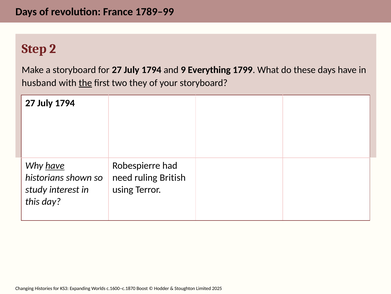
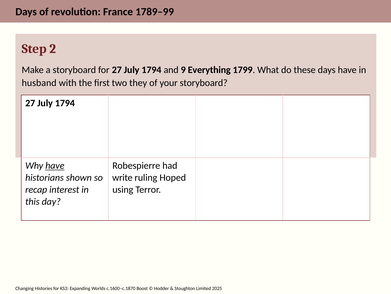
the underline: present -> none
need: need -> write
British: British -> Hoped
study: study -> recap
